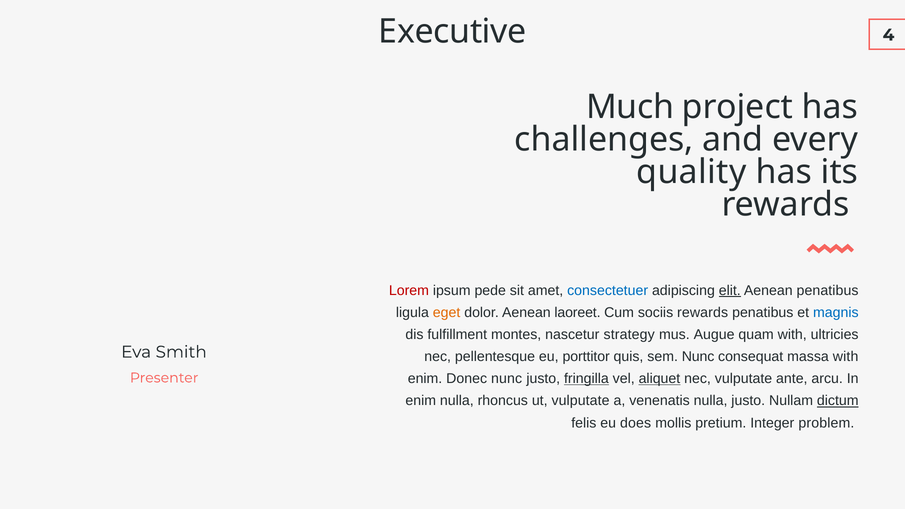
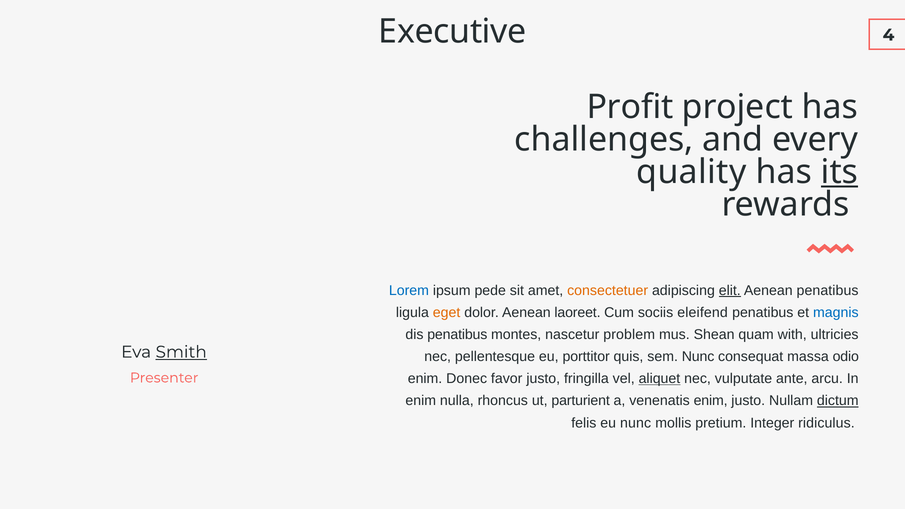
Much: Much -> Profit
its underline: none -> present
Lorem colour: red -> blue
consectetuer colour: blue -> orange
sociis rewards: rewards -> eleifend
dis fulfillment: fulfillment -> penatibus
strategy: strategy -> problem
Augue: Augue -> Shean
Smith underline: none -> present
massa with: with -> odio
Donec nunc: nunc -> favor
fringilla underline: present -> none
ut vulputate: vulputate -> parturient
venenatis nulla: nulla -> enim
eu does: does -> nunc
problem: problem -> ridiculus
